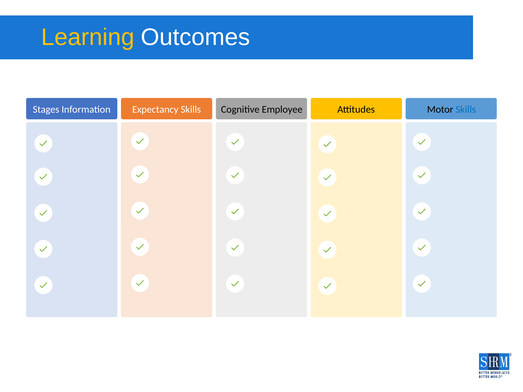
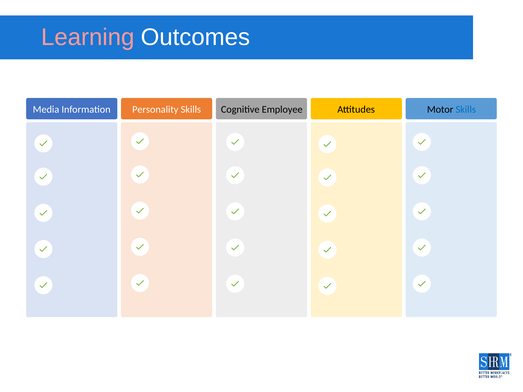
Learning colour: yellow -> pink
Stages: Stages -> Media
Expectancy: Expectancy -> Personality
